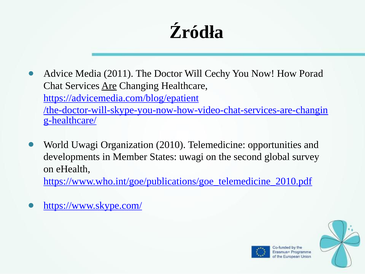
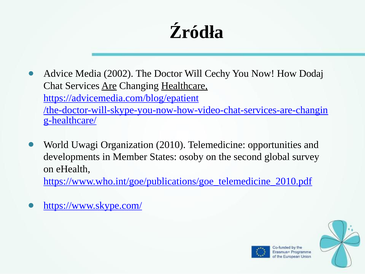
2011: 2011 -> 2002
Porad: Porad -> Dodaj
Healthcare underline: none -> present
States uwagi: uwagi -> osoby
